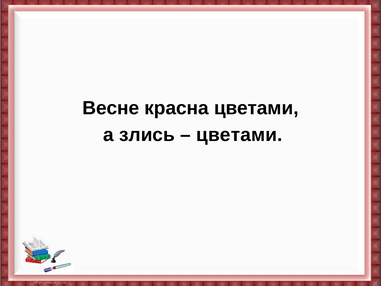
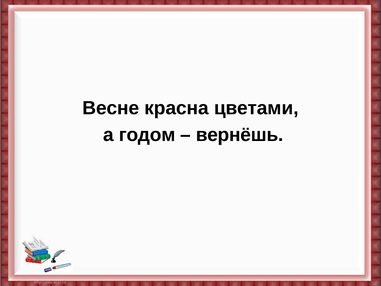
злись: злись -> годом
цветами at (239, 135): цветами -> вернёшь
